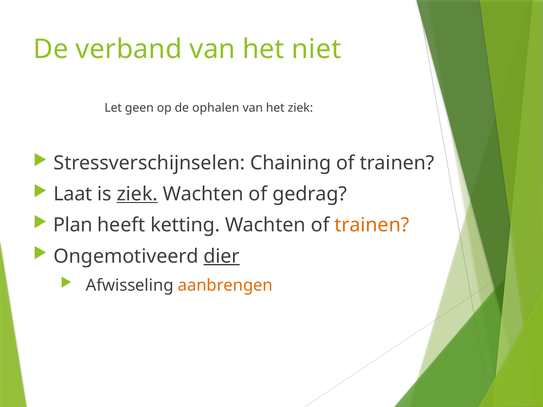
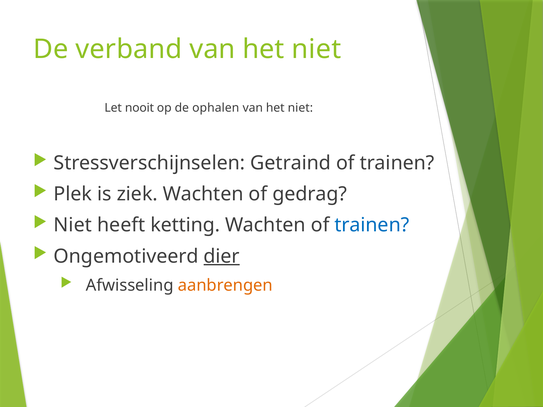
geen: geen -> nooit
ziek at (300, 108): ziek -> niet
Chaining: Chaining -> Getraind
Laat: Laat -> Plek
ziek at (137, 194) underline: present -> none
Plan at (73, 225): Plan -> Niet
trainen at (372, 225) colour: orange -> blue
